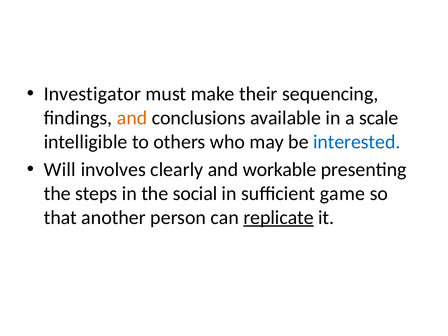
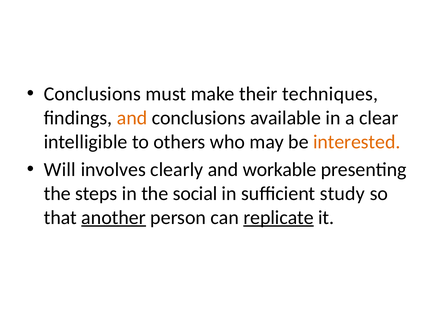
Investigator at (92, 94): Investigator -> Conclusions
sequencing: sequencing -> techniques
scale: scale -> clear
interested colour: blue -> orange
game: game -> study
another underline: none -> present
